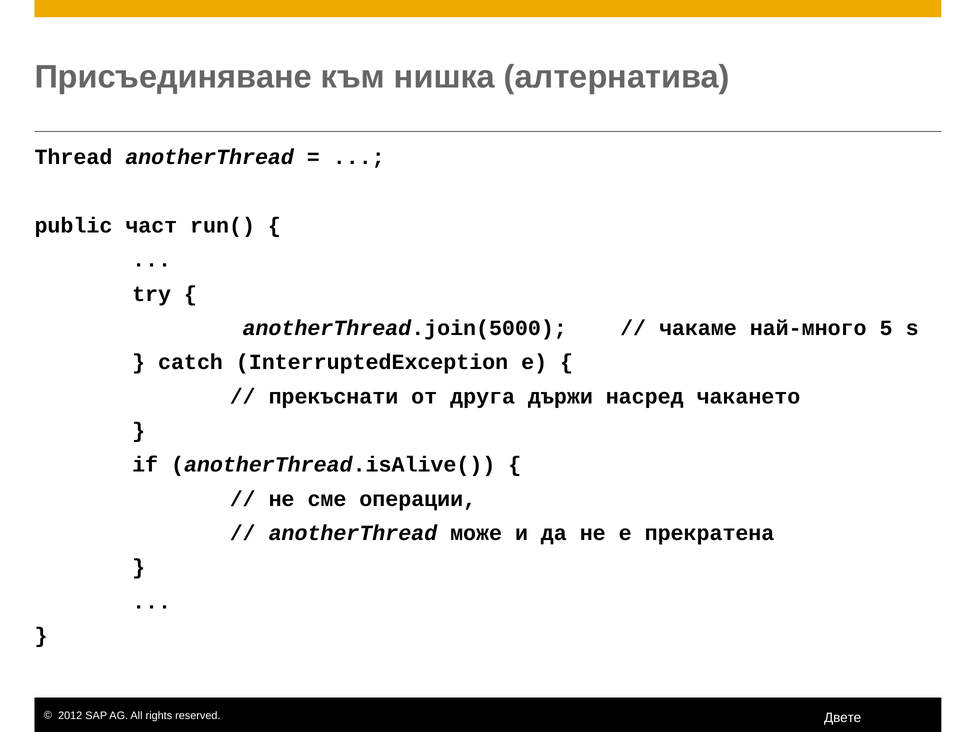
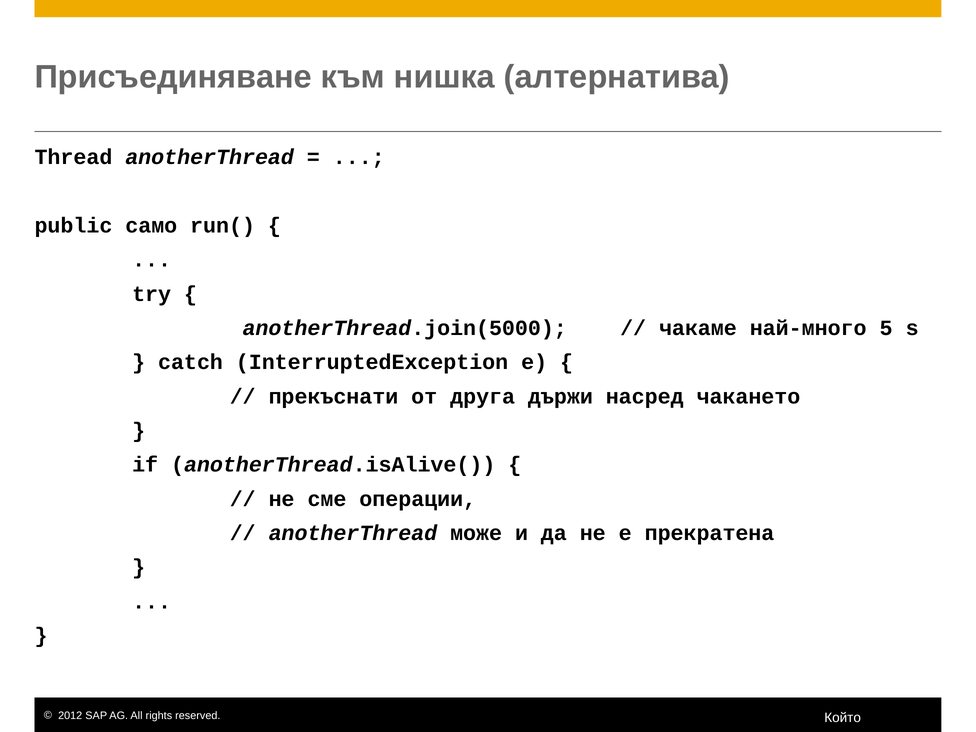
част: част -> само
Двете: Двете -> Който
